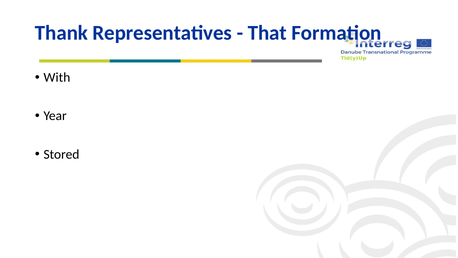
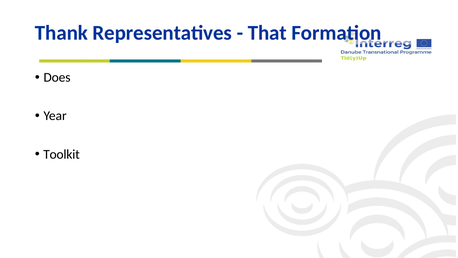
With: With -> Does
Stored: Stored -> Toolkit
